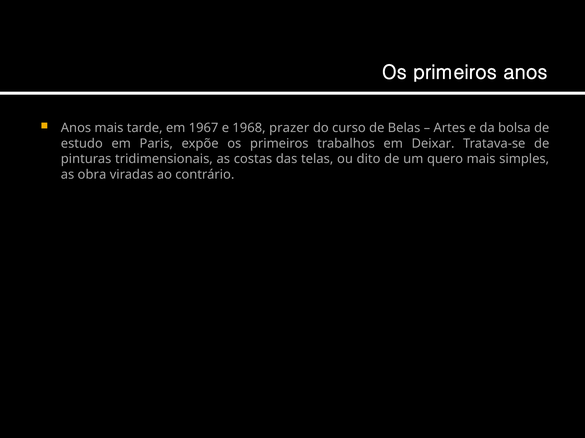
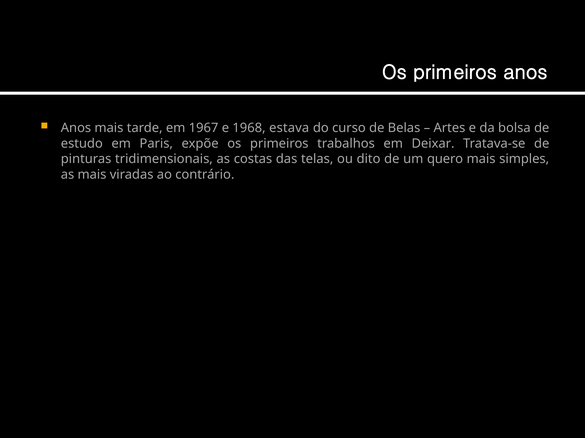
prazer: prazer -> estava
as obra: obra -> mais
